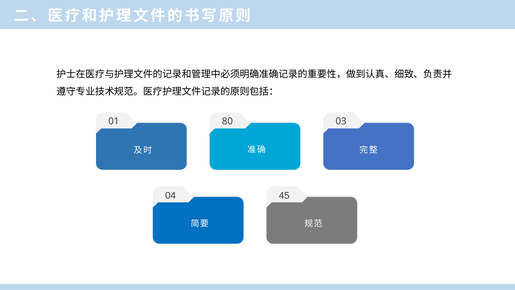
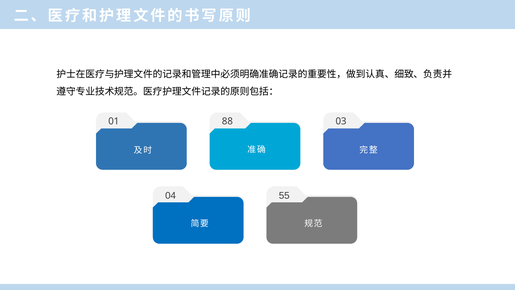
80: 80 -> 88
45: 45 -> 55
